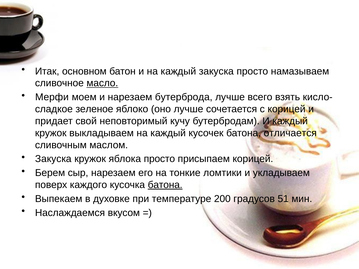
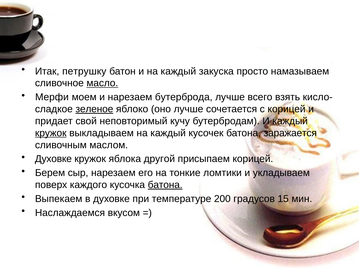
основном: основном -> петрушку
зеленое underline: none -> present
кружок at (51, 133) underline: none -> present
отличается: отличается -> заражается
Закуска at (53, 159): Закуска -> Духовке
яблока просто: просто -> другой
51: 51 -> 15
